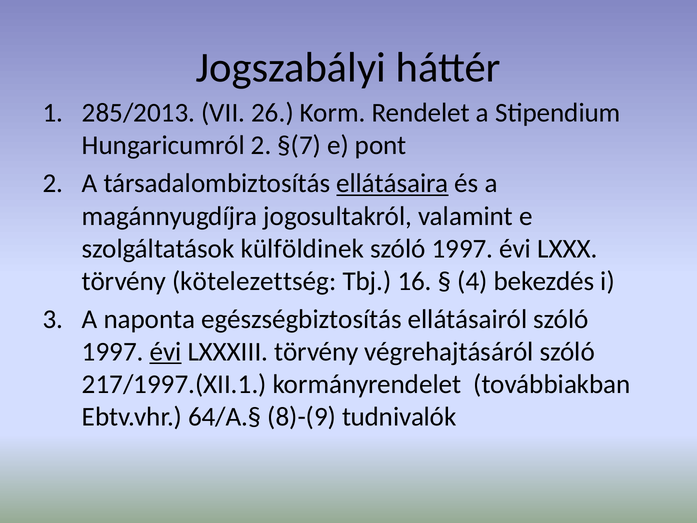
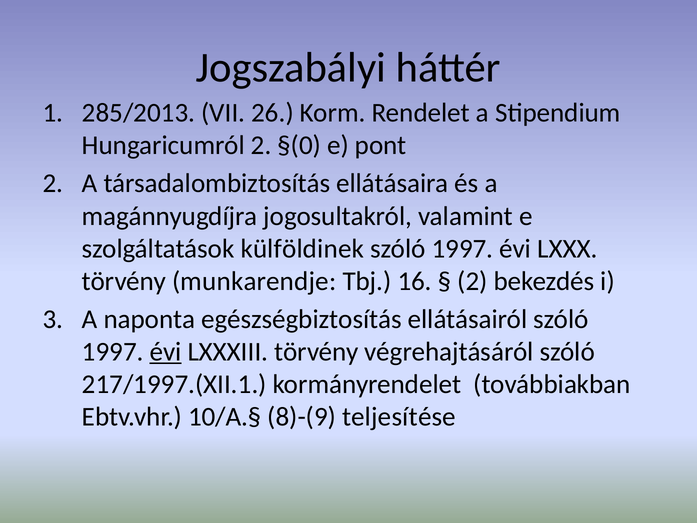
§(7: §(7 -> §(0
ellátásaira underline: present -> none
kötelezettség: kötelezettség -> munkarendje
4 at (473, 281): 4 -> 2
64/A.§: 64/A.§ -> 10/A.§
tudnivalók: tudnivalók -> teljesítése
